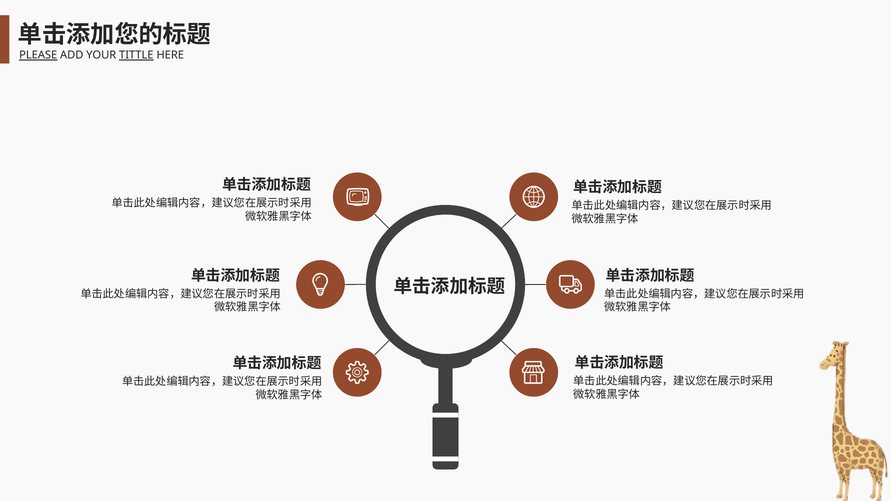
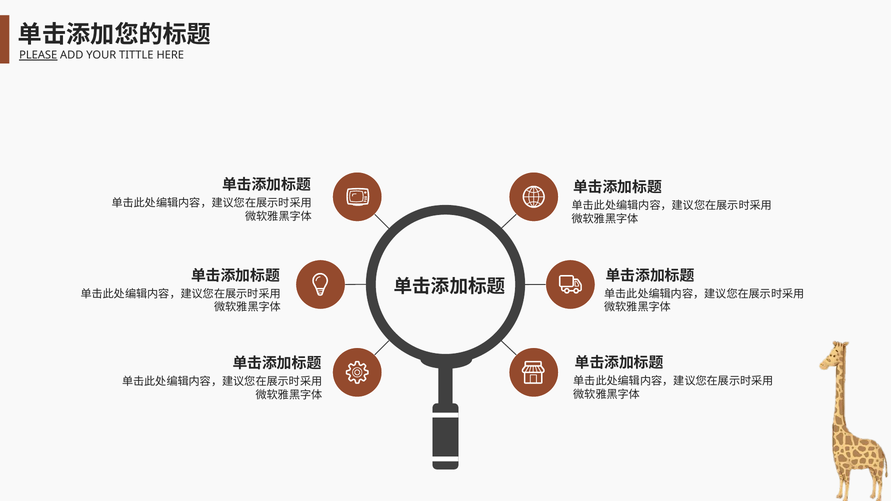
TITTLE underline: present -> none
